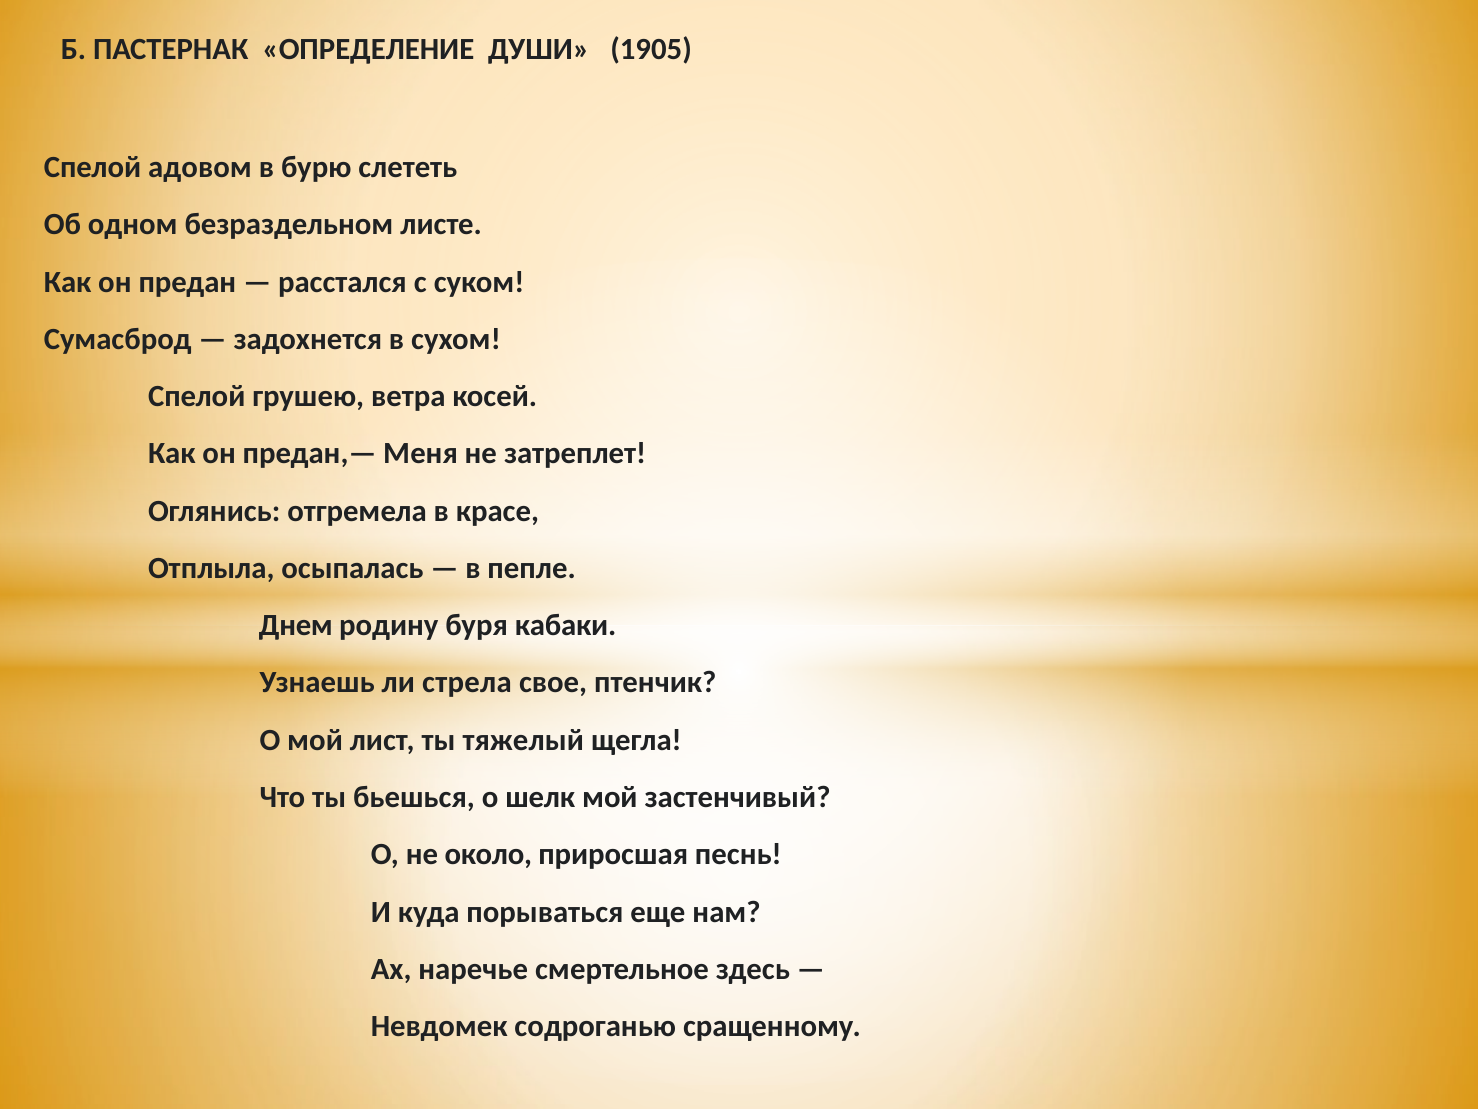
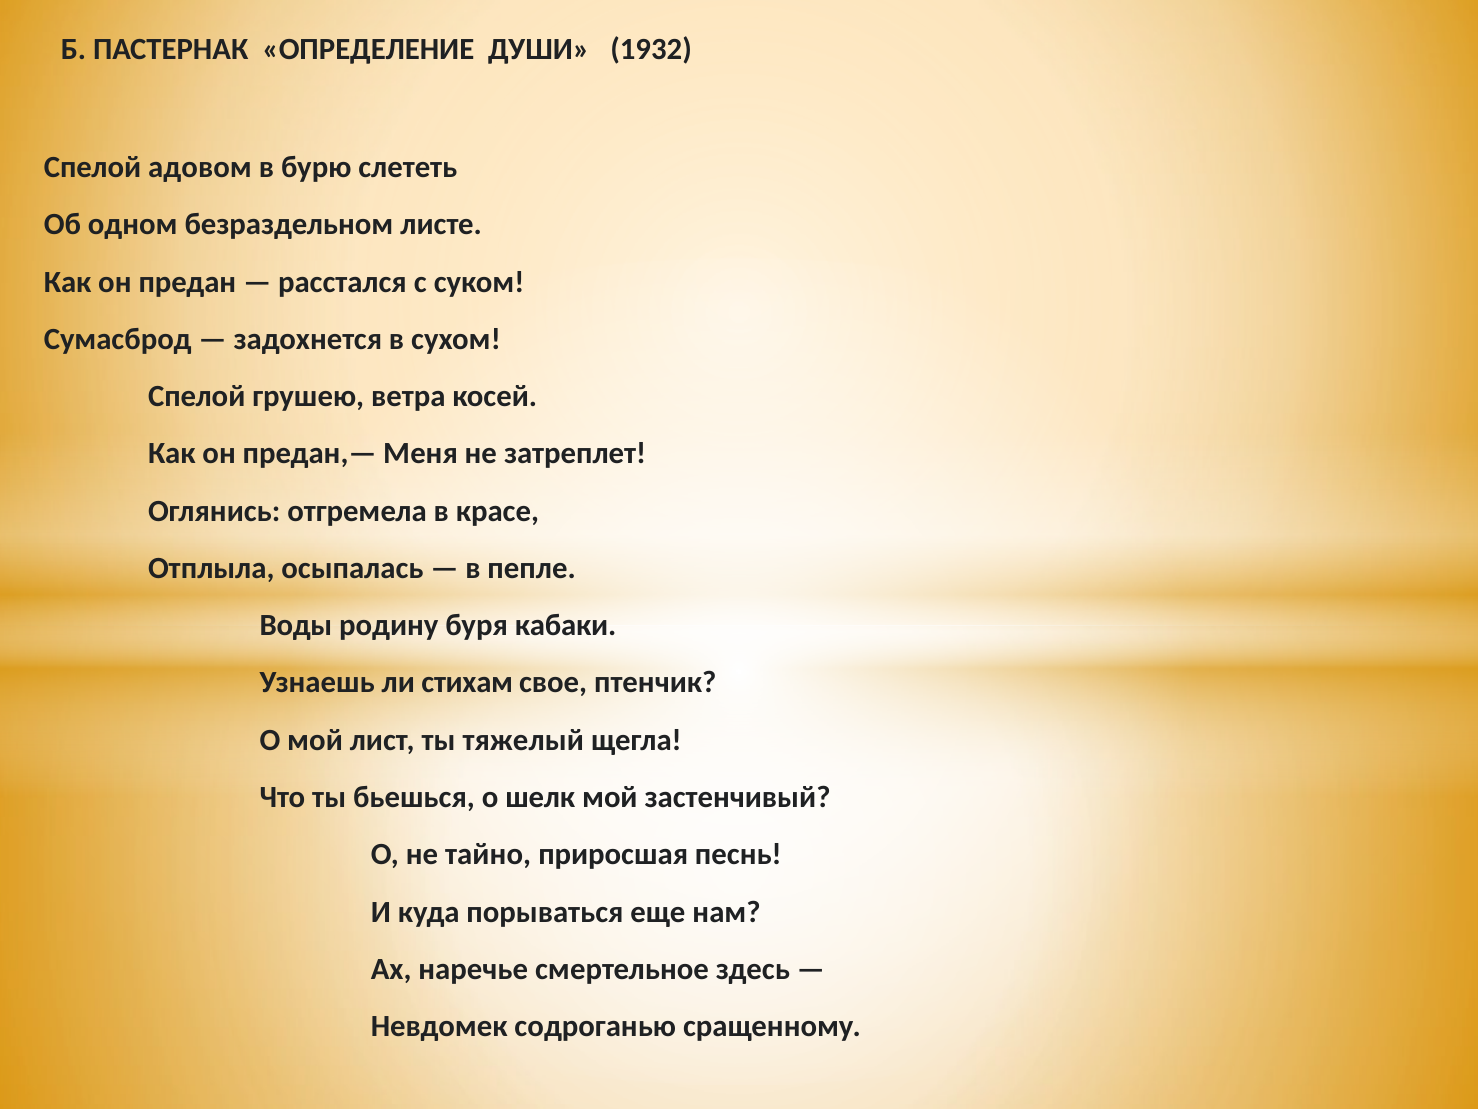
1905: 1905 -> 1932
Днем: Днем -> Воды
стрела: стрела -> стихам
около: около -> тайно
